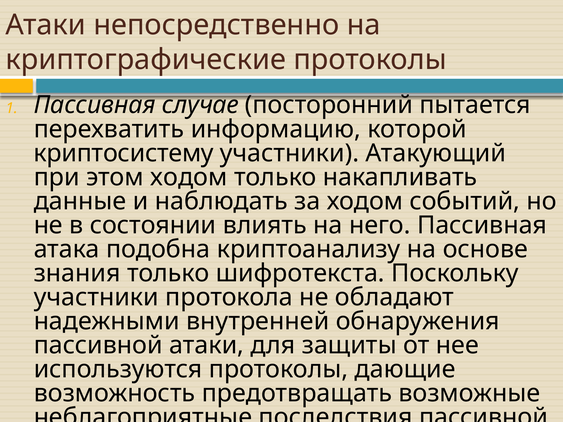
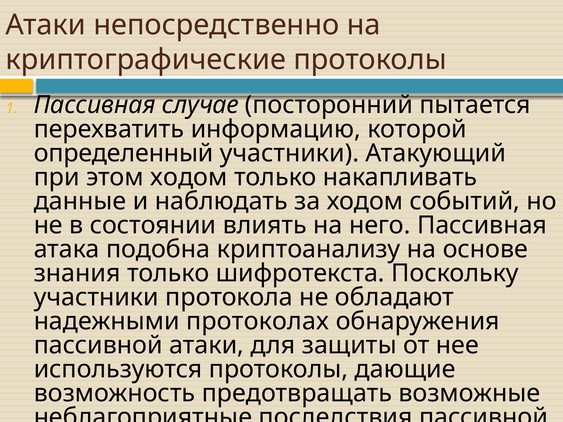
криптосистему: криптосистему -> определенный
внутренней: внутренней -> протоколах
